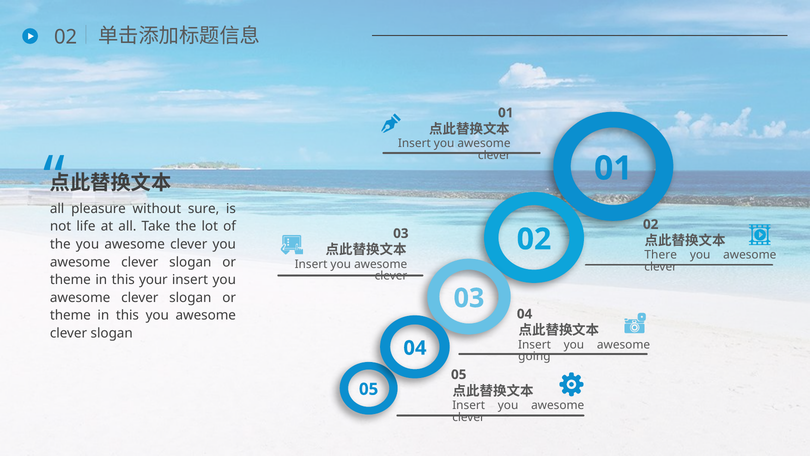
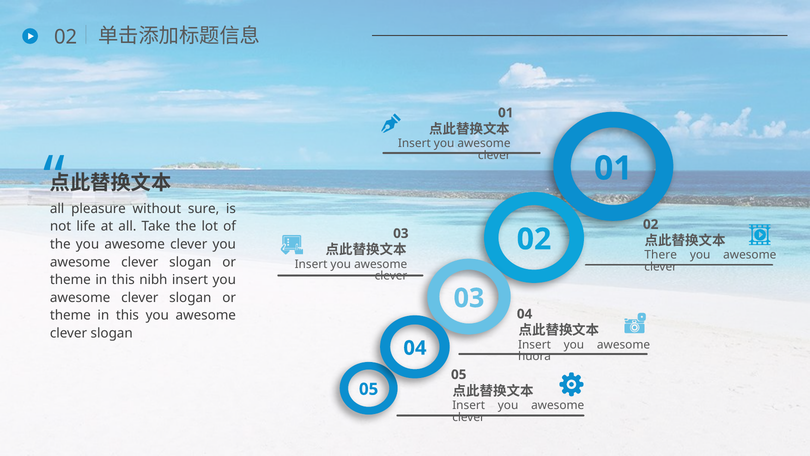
your: your -> nibh
going: going -> huora
